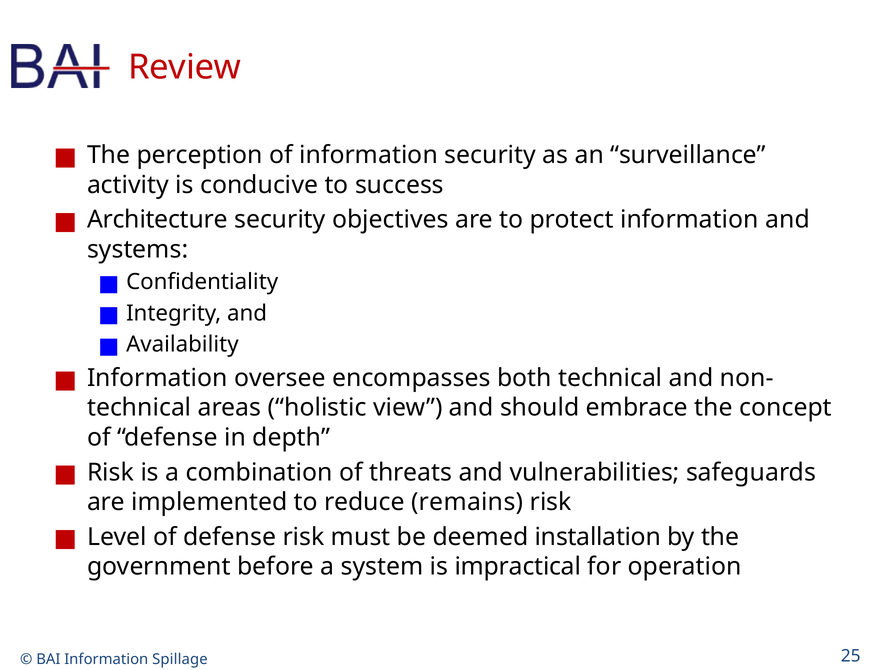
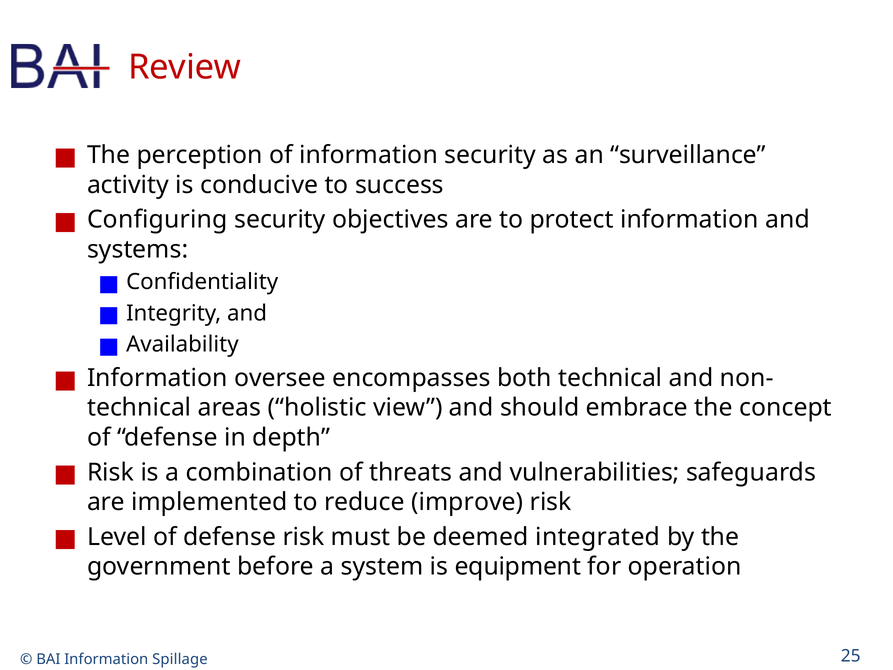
Architecture: Architecture -> Configuring
remains: remains -> improve
installation: installation -> integrated
impractical: impractical -> equipment
